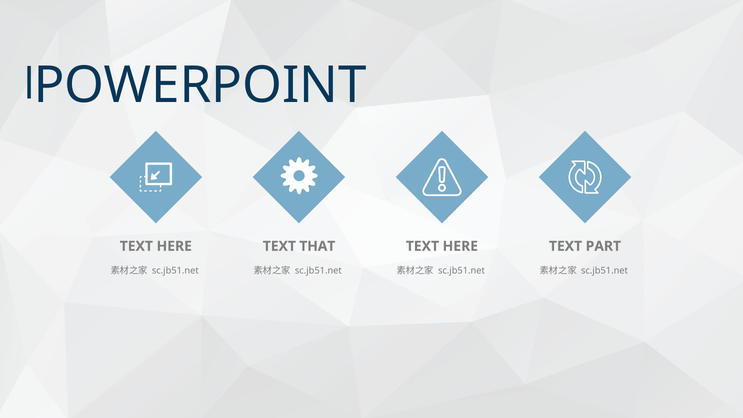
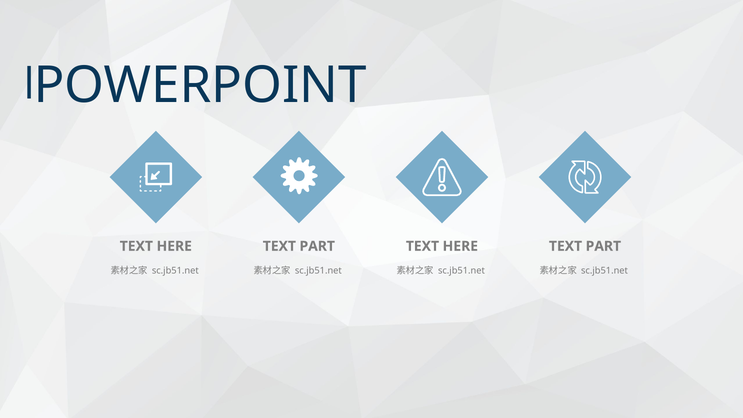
THAT at (317, 246): THAT -> PART
